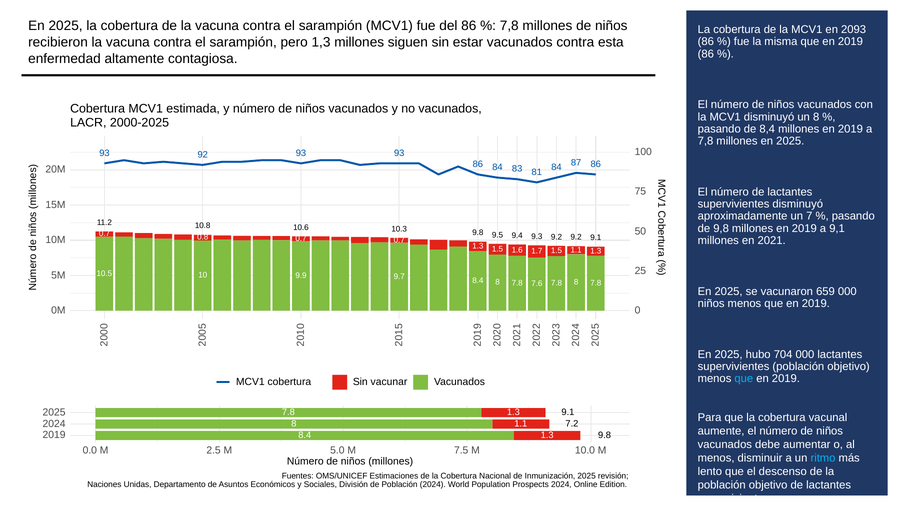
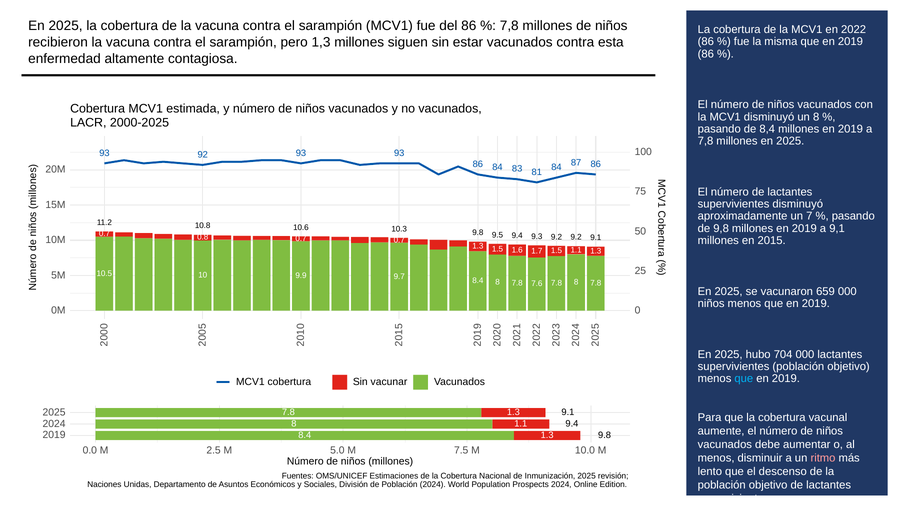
2093: 2093 -> 2022
2021: 2021 -> 2015
7.2 at (572, 423): 7.2 -> 9.4
ritmo colour: light blue -> pink
